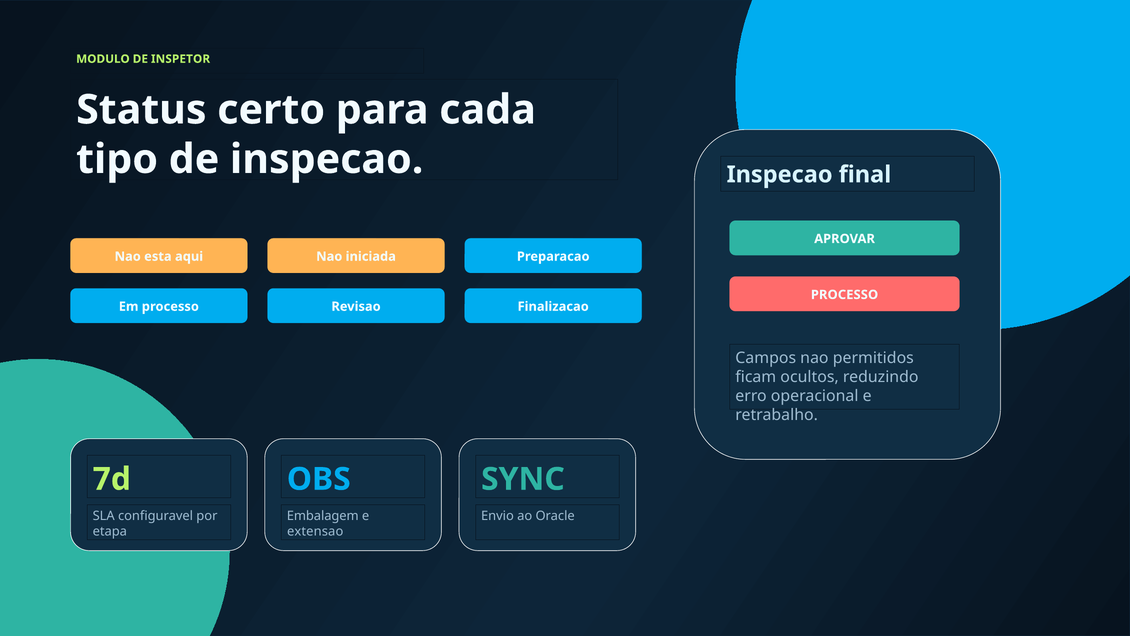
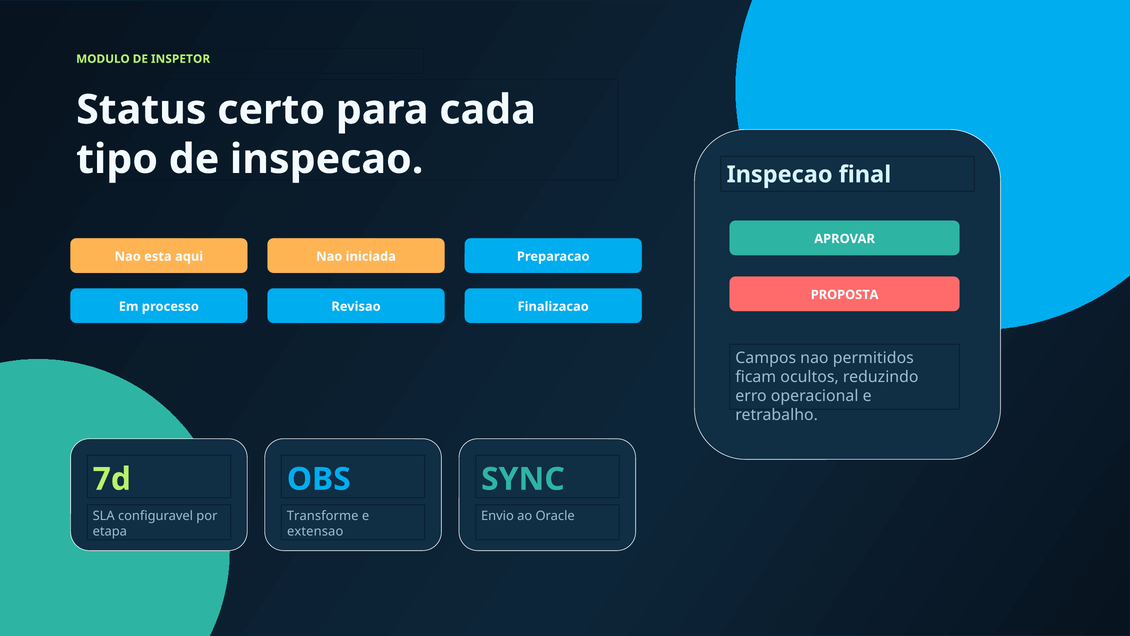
PROCESSO at (845, 295): PROCESSO -> PROPOSTA
Embalagem: Embalagem -> Transforme
